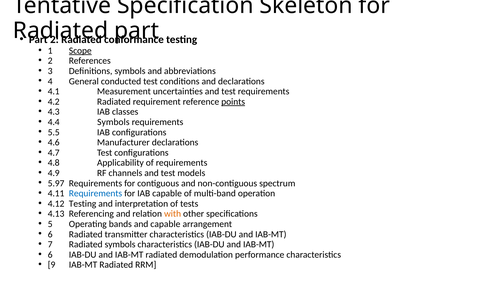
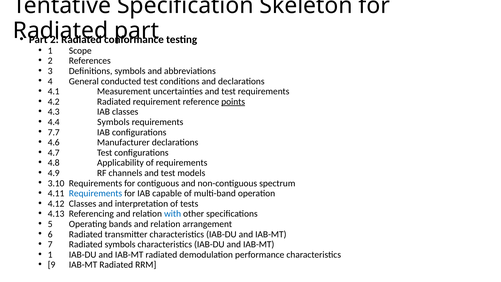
Scope underline: present -> none
5.5: 5.5 -> 7.7
5.97: 5.97 -> 3.10
4.12 Testing: Testing -> Classes
with colour: orange -> blue
bands and capable: capable -> relation
6 at (50, 255): 6 -> 1
